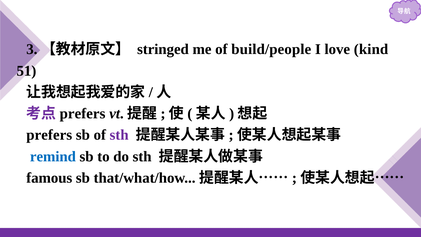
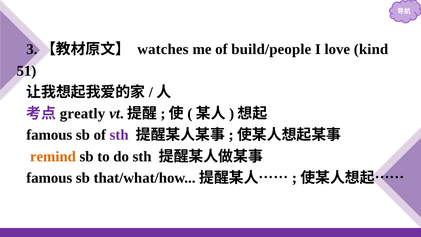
stringed: stringed -> watches
prefers at (83, 114): prefers -> greatly
prefers at (49, 135): prefers -> famous
remind colour: blue -> orange
